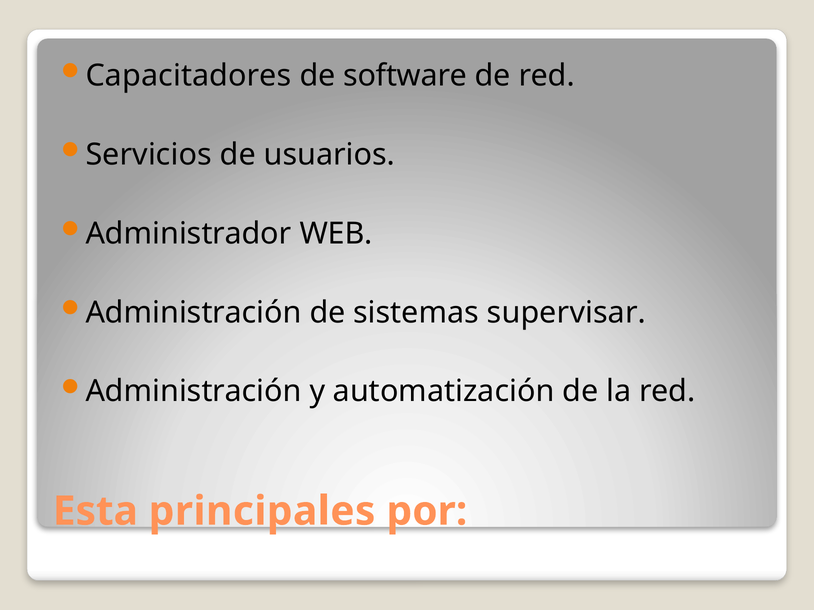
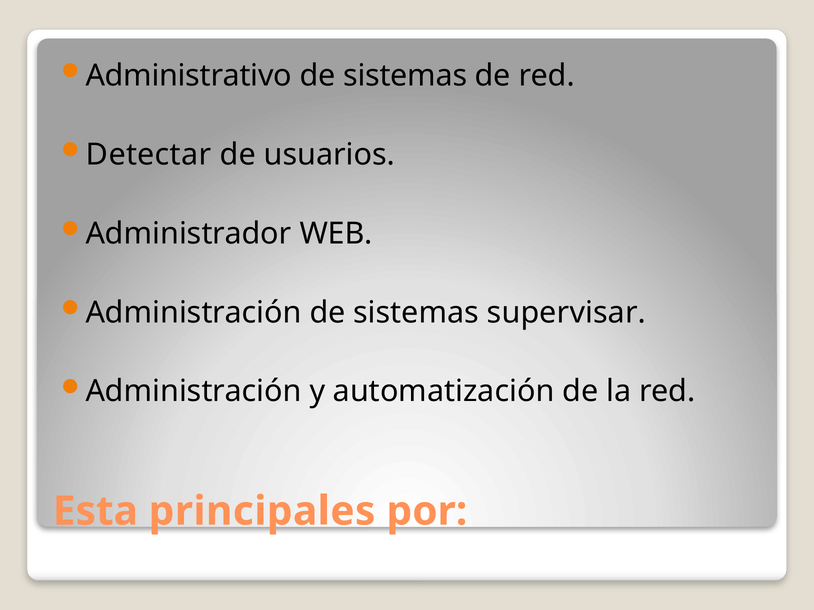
Capacitadores: Capacitadores -> Administrativo
software at (405, 76): software -> sistemas
Servicios: Servicios -> Detectar
